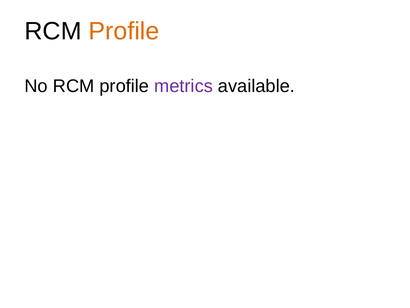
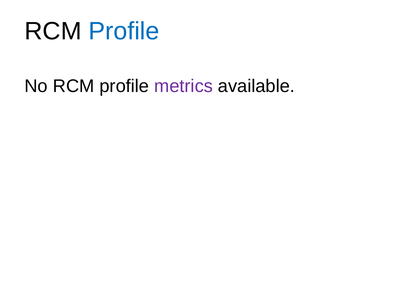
Profile at (124, 31) colour: orange -> blue
